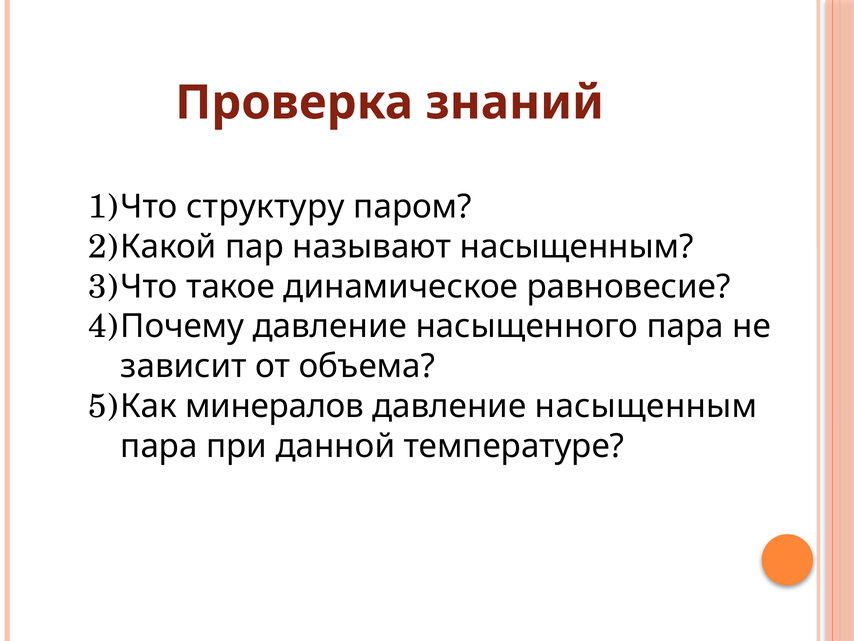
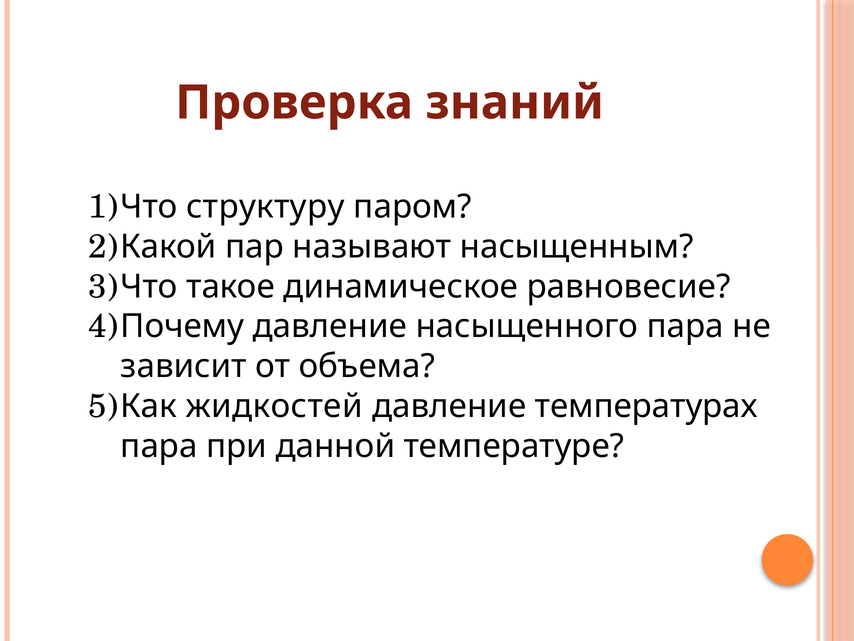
минералов: минералов -> жидкостей
давление насыщенным: насыщенным -> температурах
